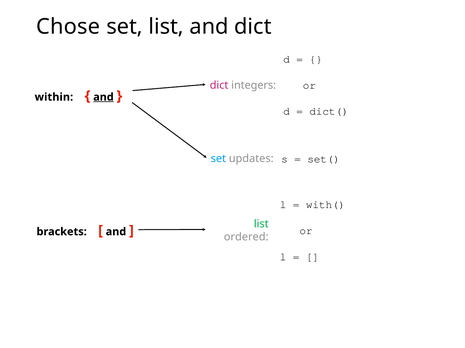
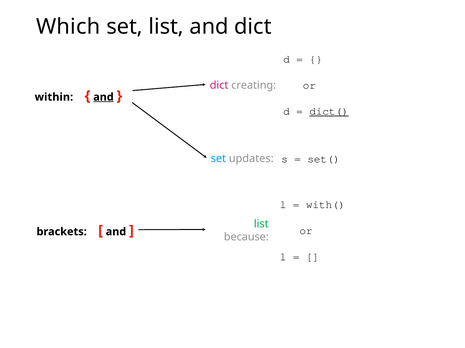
Chose: Chose -> Which
integers: integers -> creating
dict( underline: none -> present
ordered: ordered -> because
